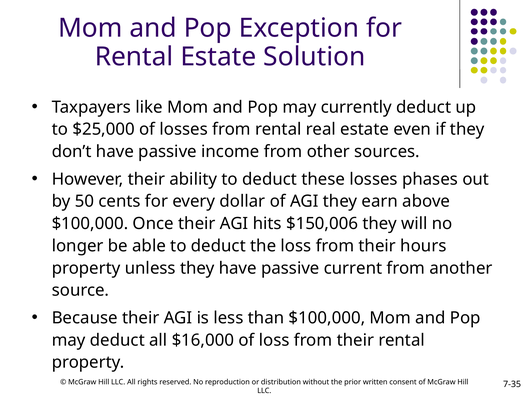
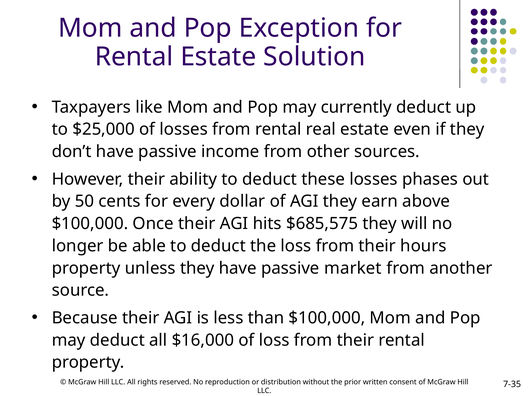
$150,006: $150,006 -> $685,575
current: current -> market
